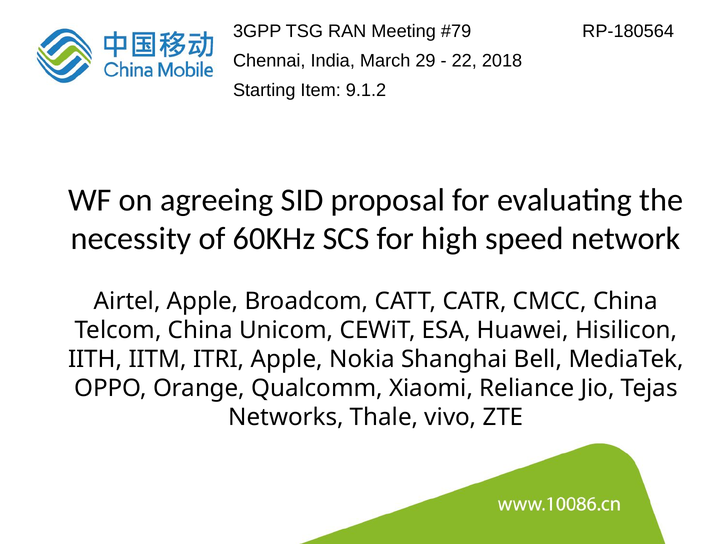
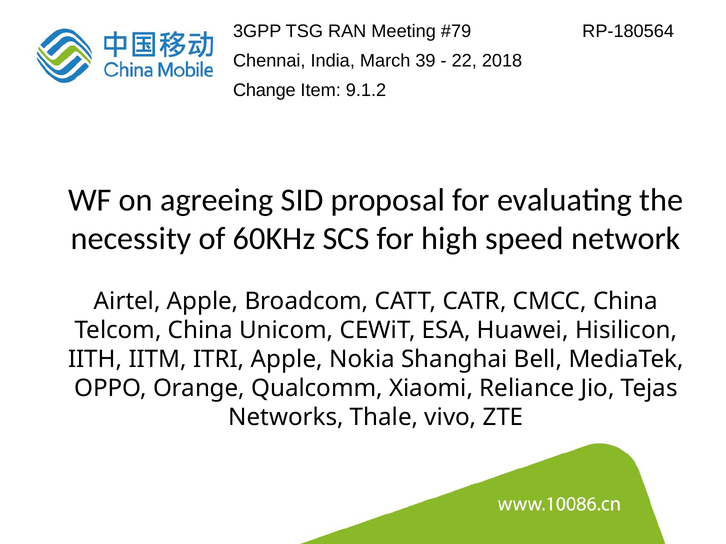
29: 29 -> 39
Starting: Starting -> Change
